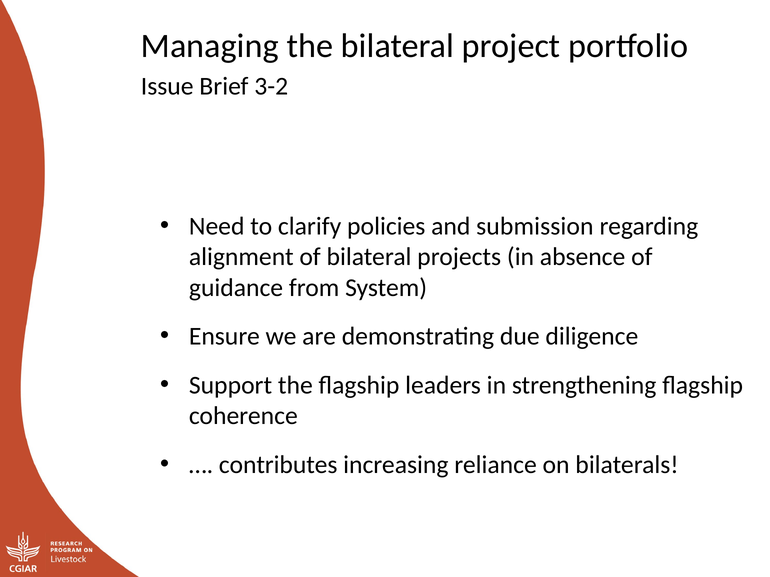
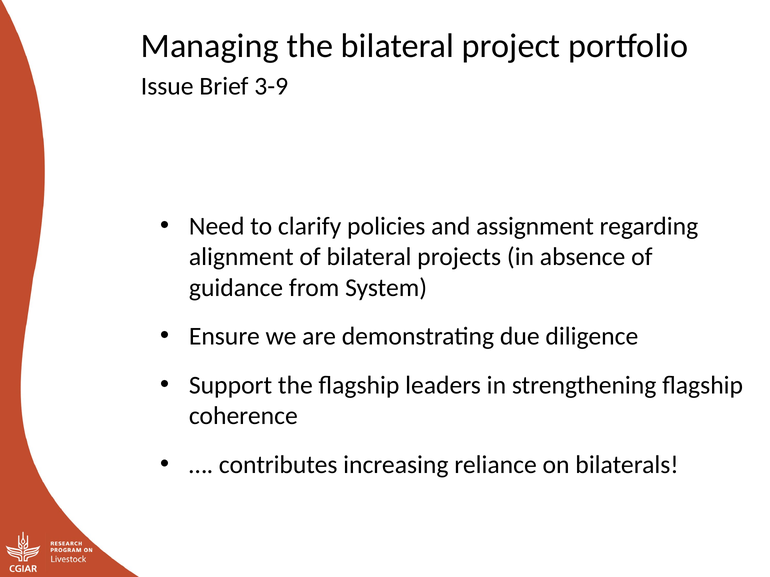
3-2: 3-2 -> 3-9
submission: submission -> assignment
